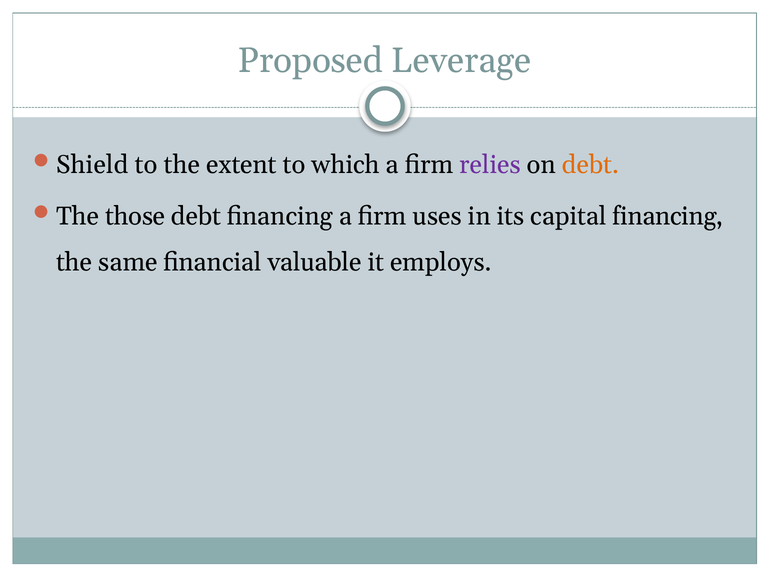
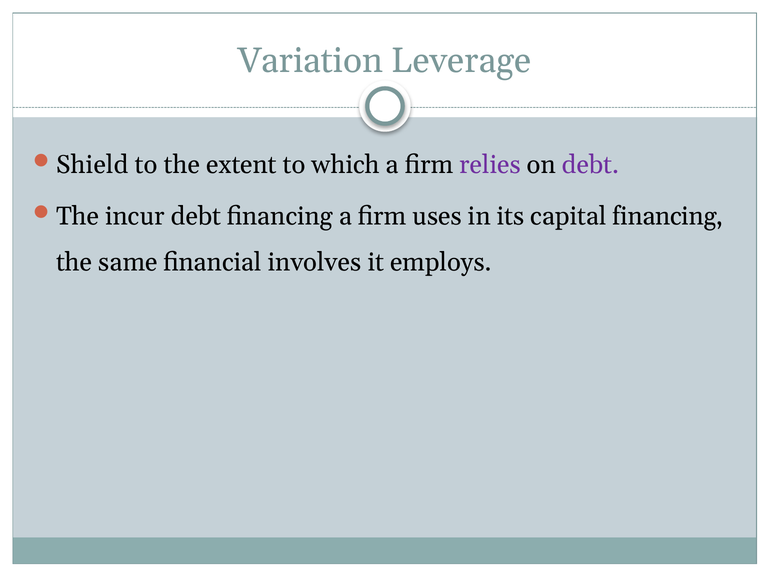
Proposed: Proposed -> Variation
debt at (591, 165) colour: orange -> purple
those: those -> incur
valuable: valuable -> involves
